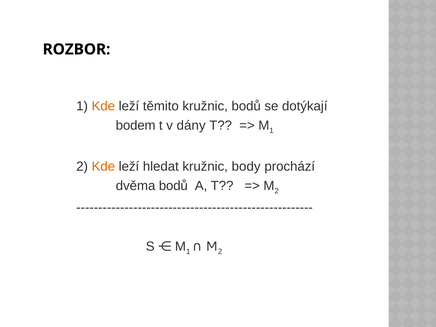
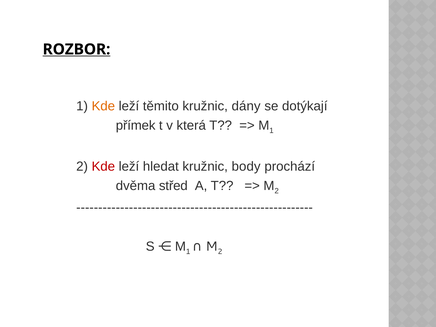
ROZBOR underline: none -> present
kružnic bodů: bodů -> dány
bodem: bodem -> přímek
dány: dány -> která
Kde at (103, 167) colour: orange -> red
dvěma bodů: bodů -> střed
